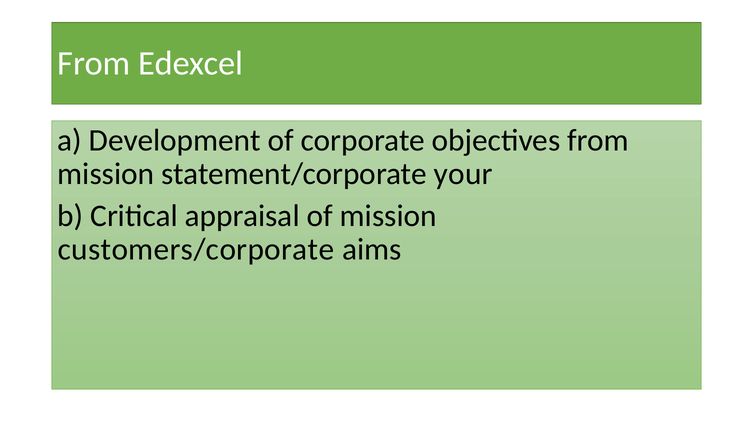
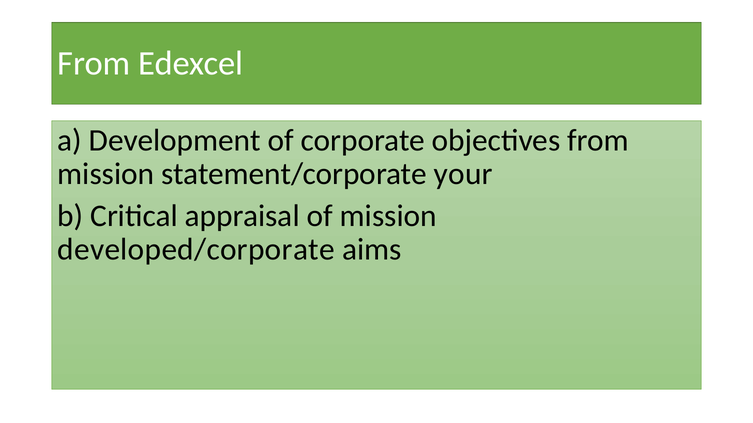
customers/corporate: customers/corporate -> developed/corporate
